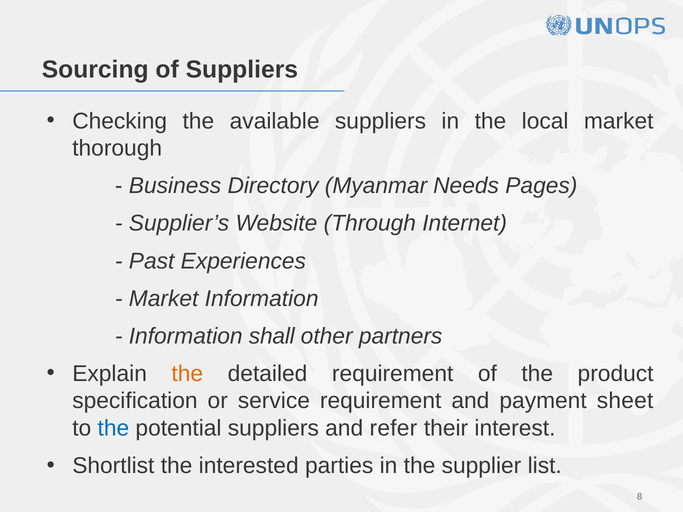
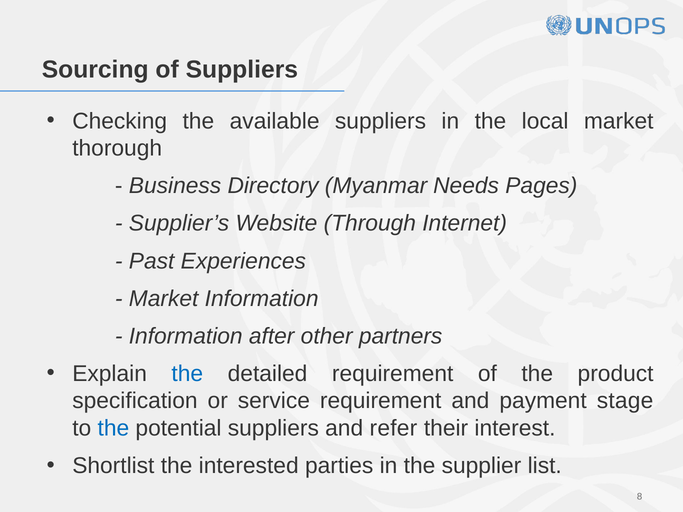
shall: shall -> after
the at (187, 374) colour: orange -> blue
sheet: sheet -> stage
